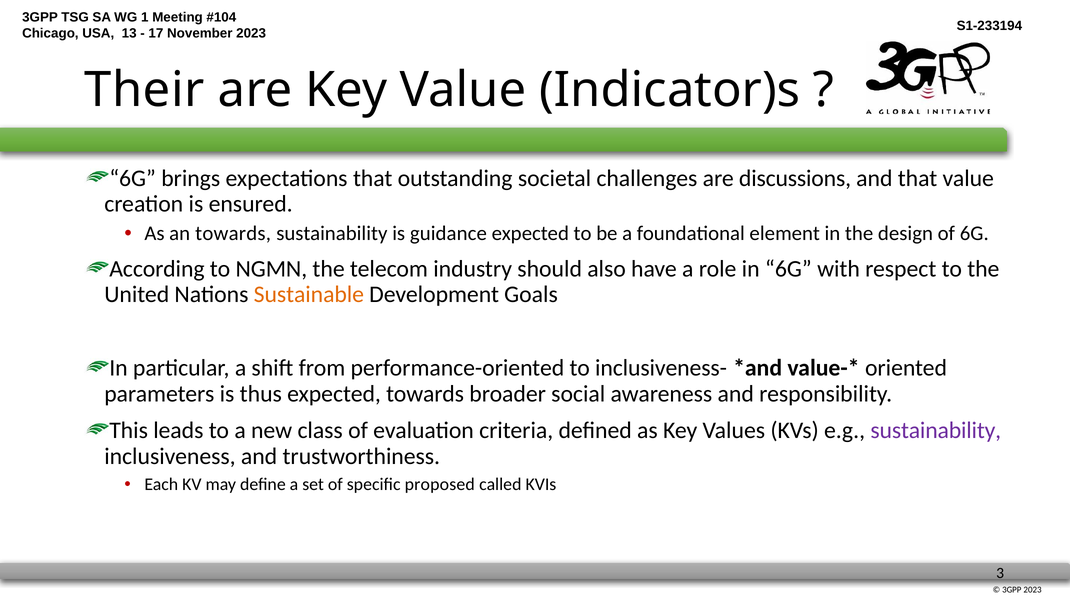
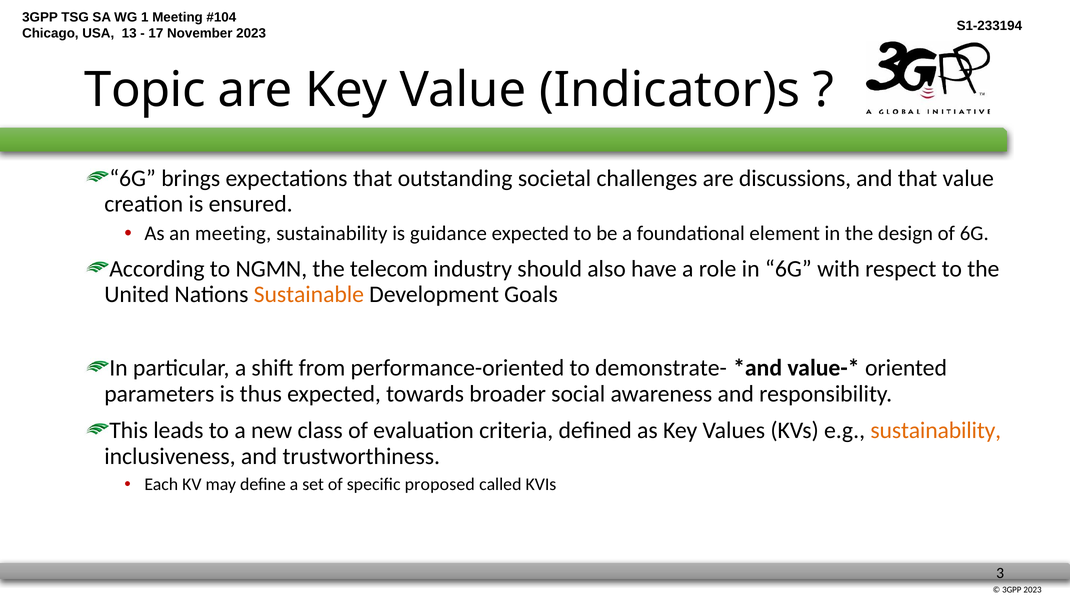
Their: Their -> Topic
an towards: towards -> meeting
inclusiveness-: inclusiveness- -> demonstrate-
sustainability at (936, 431) colour: purple -> orange
